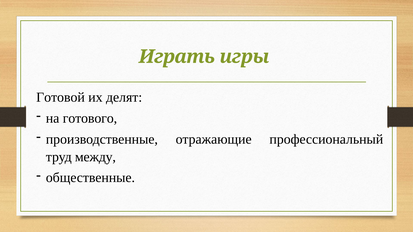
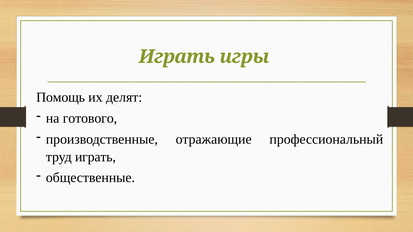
Готовой: Готовой -> Помощь
труд между: между -> играть
